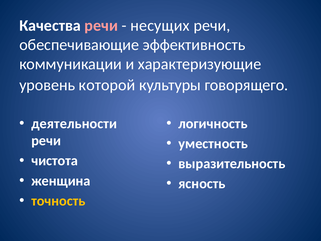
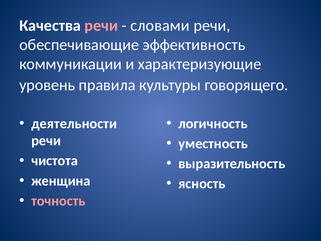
несущих: несущих -> словами
которой: которой -> правила
точность colour: yellow -> pink
